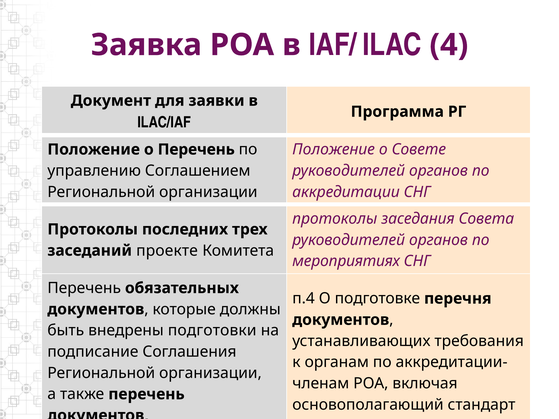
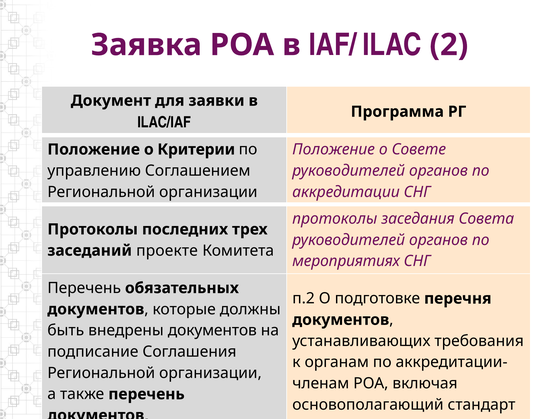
4: 4 -> 2
о Перечень: Перечень -> Критерии
п.4: п.4 -> п.2
внедрены подготовки: подготовки -> документов
